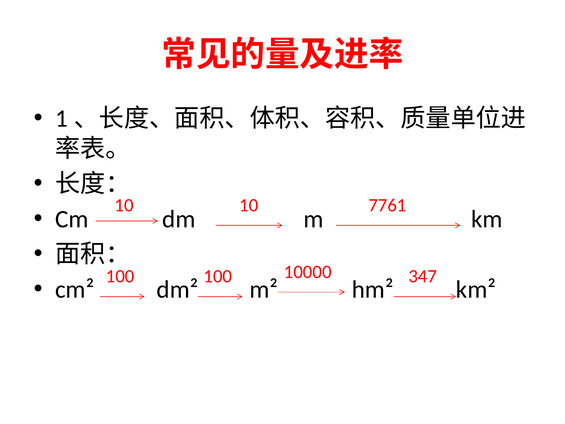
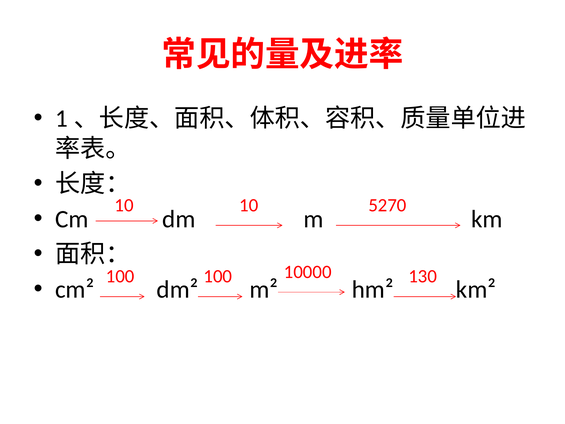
7761: 7761 -> 5270
347: 347 -> 130
